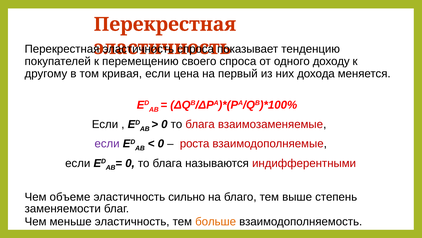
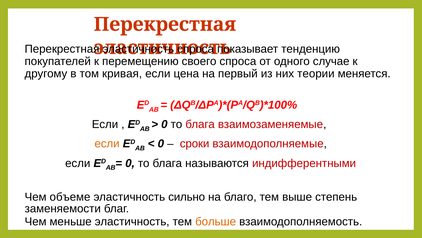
доходу: доходу -> случае
дохода: дохода -> теории
если at (107, 143) colour: purple -> orange
роста: роста -> сроки
